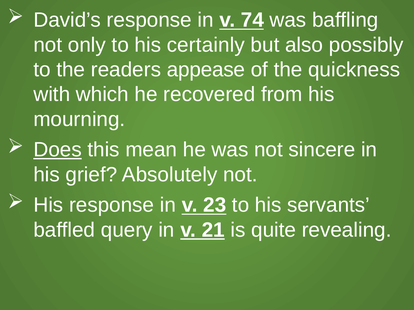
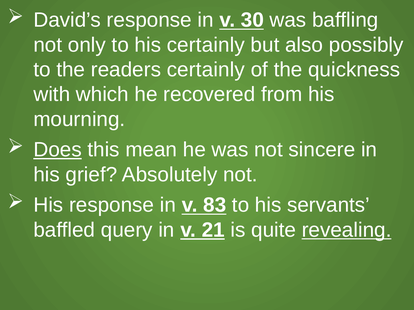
74: 74 -> 30
readers appease: appease -> certainly
23: 23 -> 83
revealing underline: none -> present
